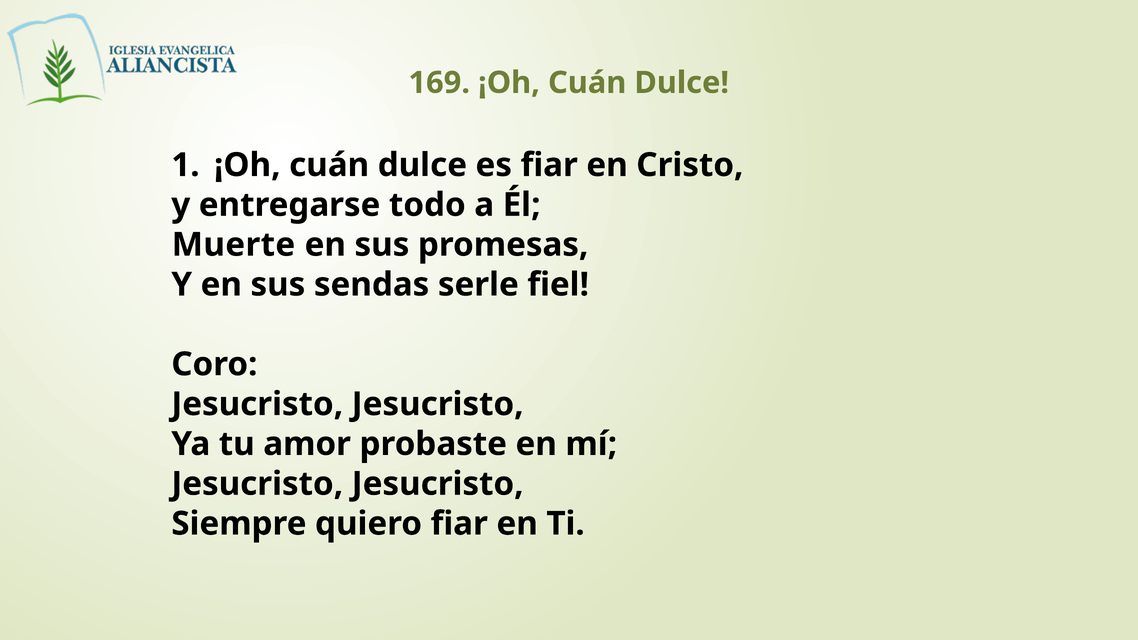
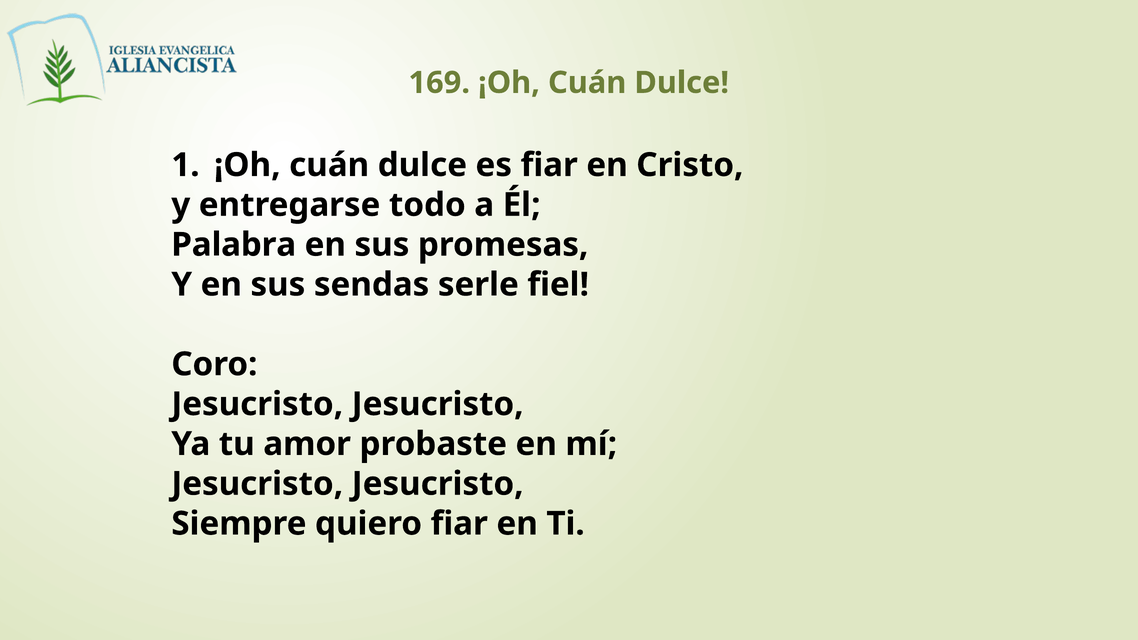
Muerte: Muerte -> Palabra
